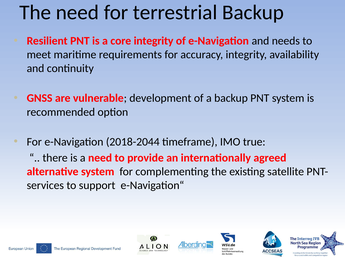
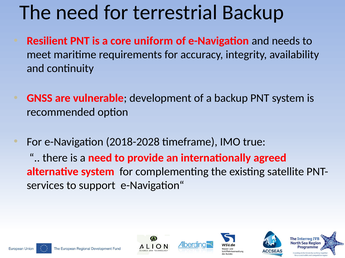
core integrity: integrity -> uniform
2018-2044: 2018-2044 -> 2018-2028
